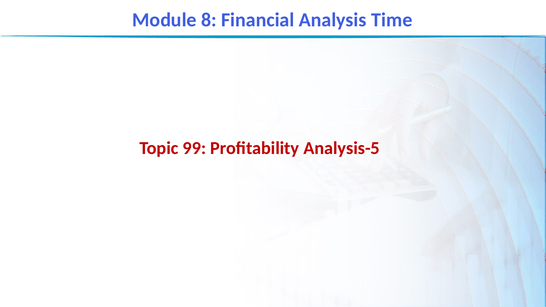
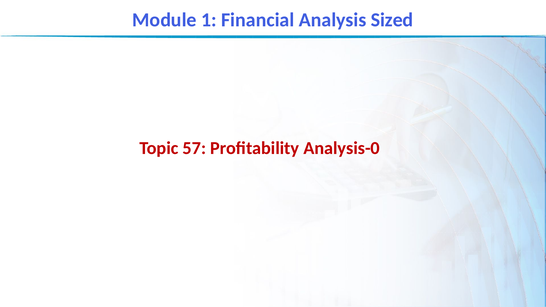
8: 8 -> 1
Time: Time -> Sized
99: 99 -> 57
Analysis-5: Analysis-5 -> Analysis-0
